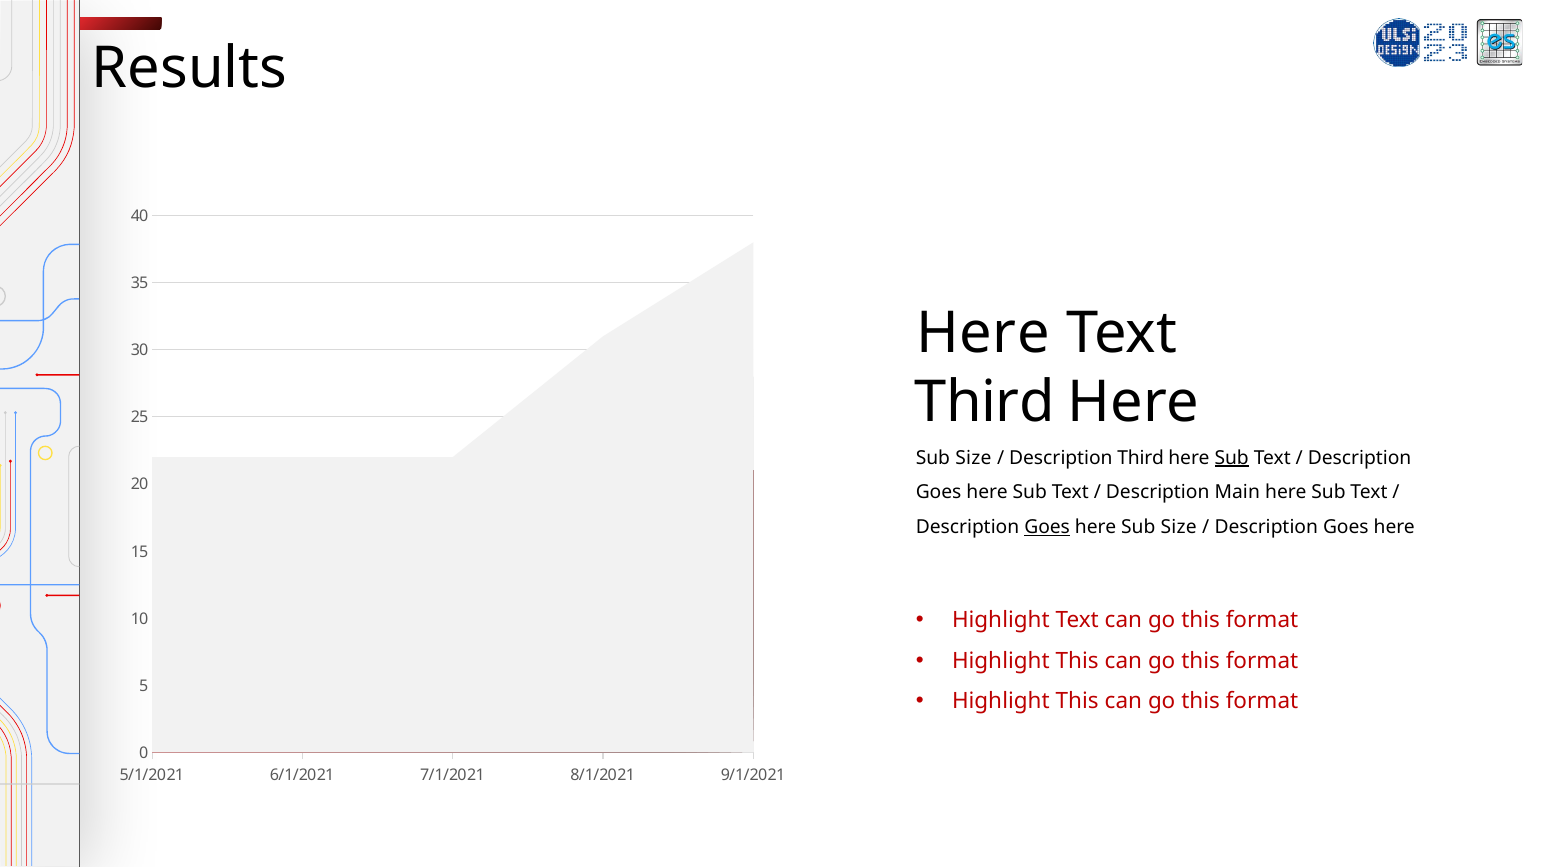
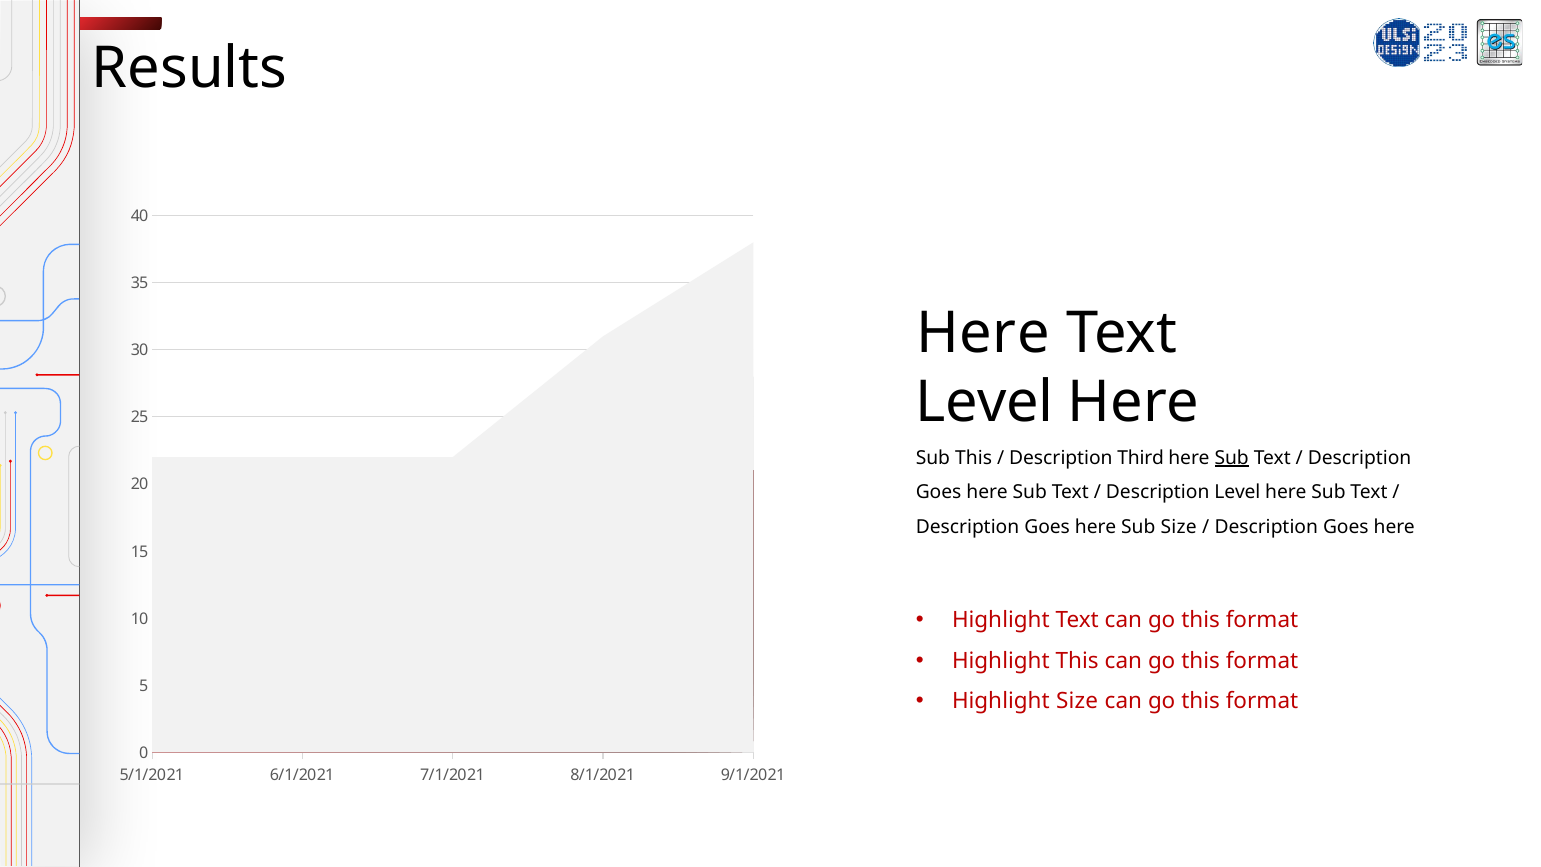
Third at (985, 403): Third -> Level
Size at (973, 458): Size -> This
Description Main: Main -> Level
Goes at (1047, 527) underline: present -> none
This at (1077, 701): This -> Size
